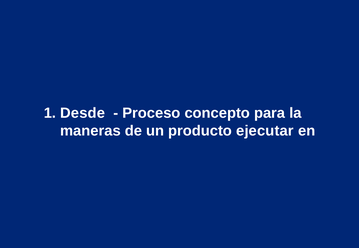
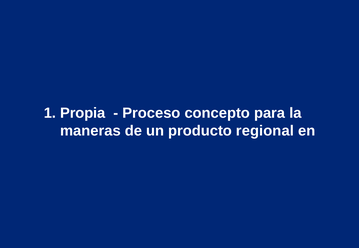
Desde: Desde -> Propia
ejecutar: ejecutar -> regional
